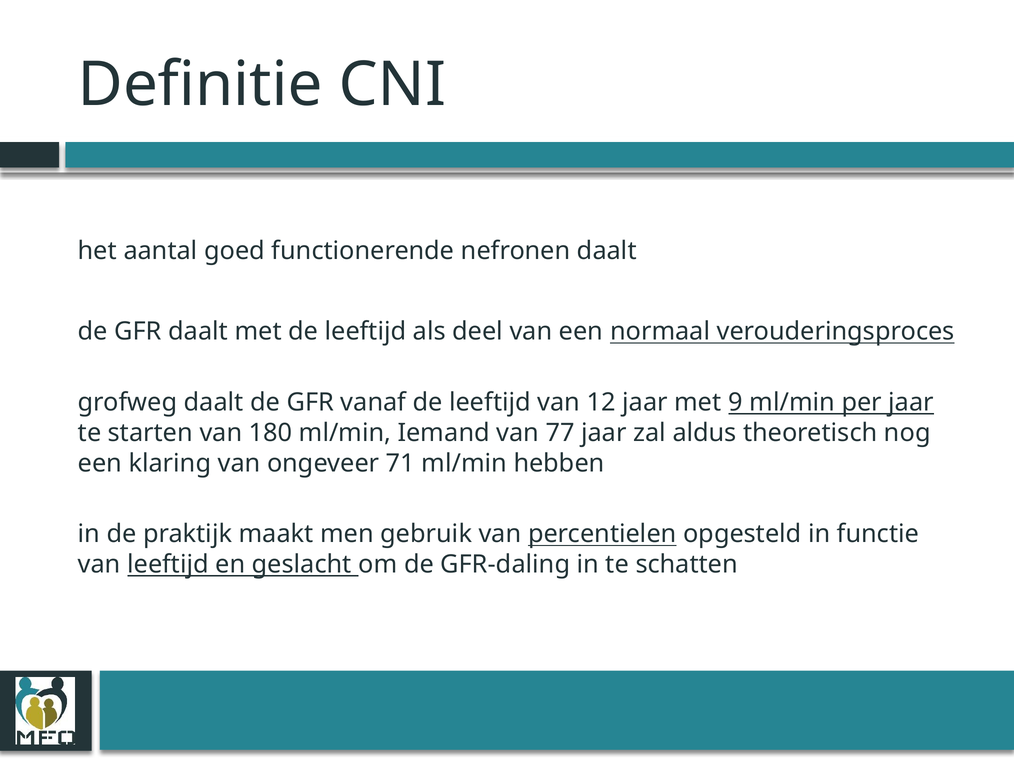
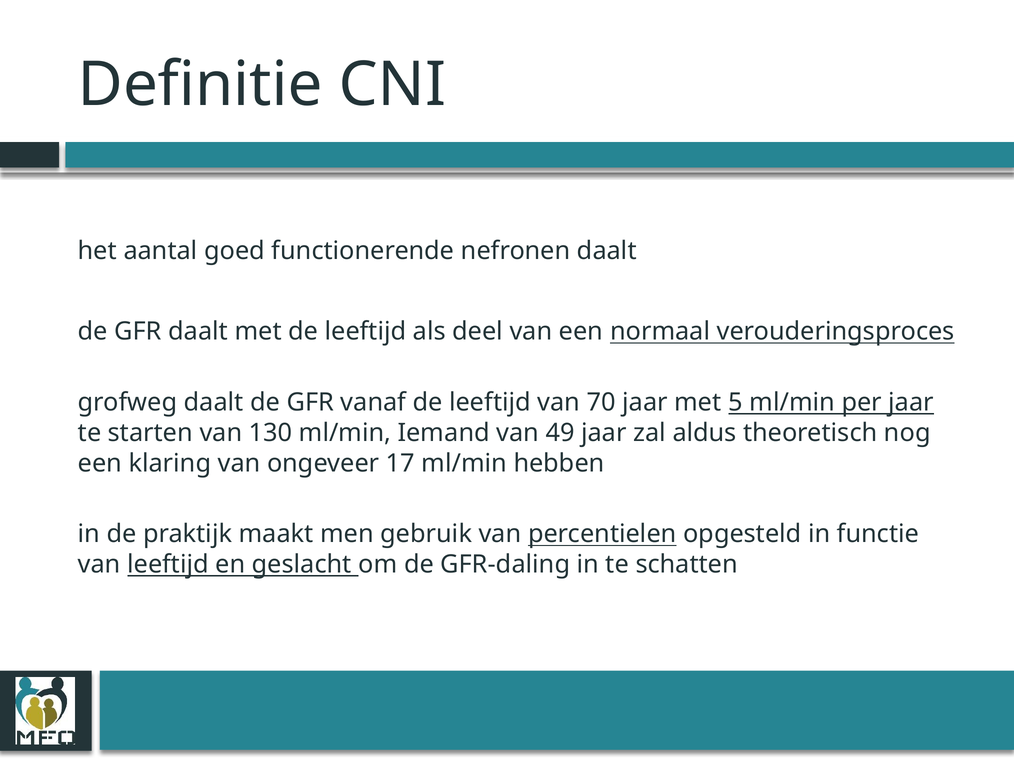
12: 12 -> 70
9: 9 -> 5
180: 180 -> 130
77: 77 -> 49
71: 71 -> 17
